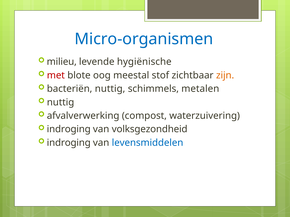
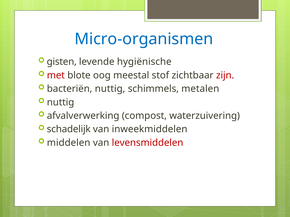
milieu: milieu -> gisten
zijn colour: orange -> red
indroging at (69, 130): indroging -> schadelijk
volksgezondheid: volksgezondheid -> inweekmiddelen
indroging at (69, 143): indroging -> middelen
levensmiddelen colour: blue -> red
